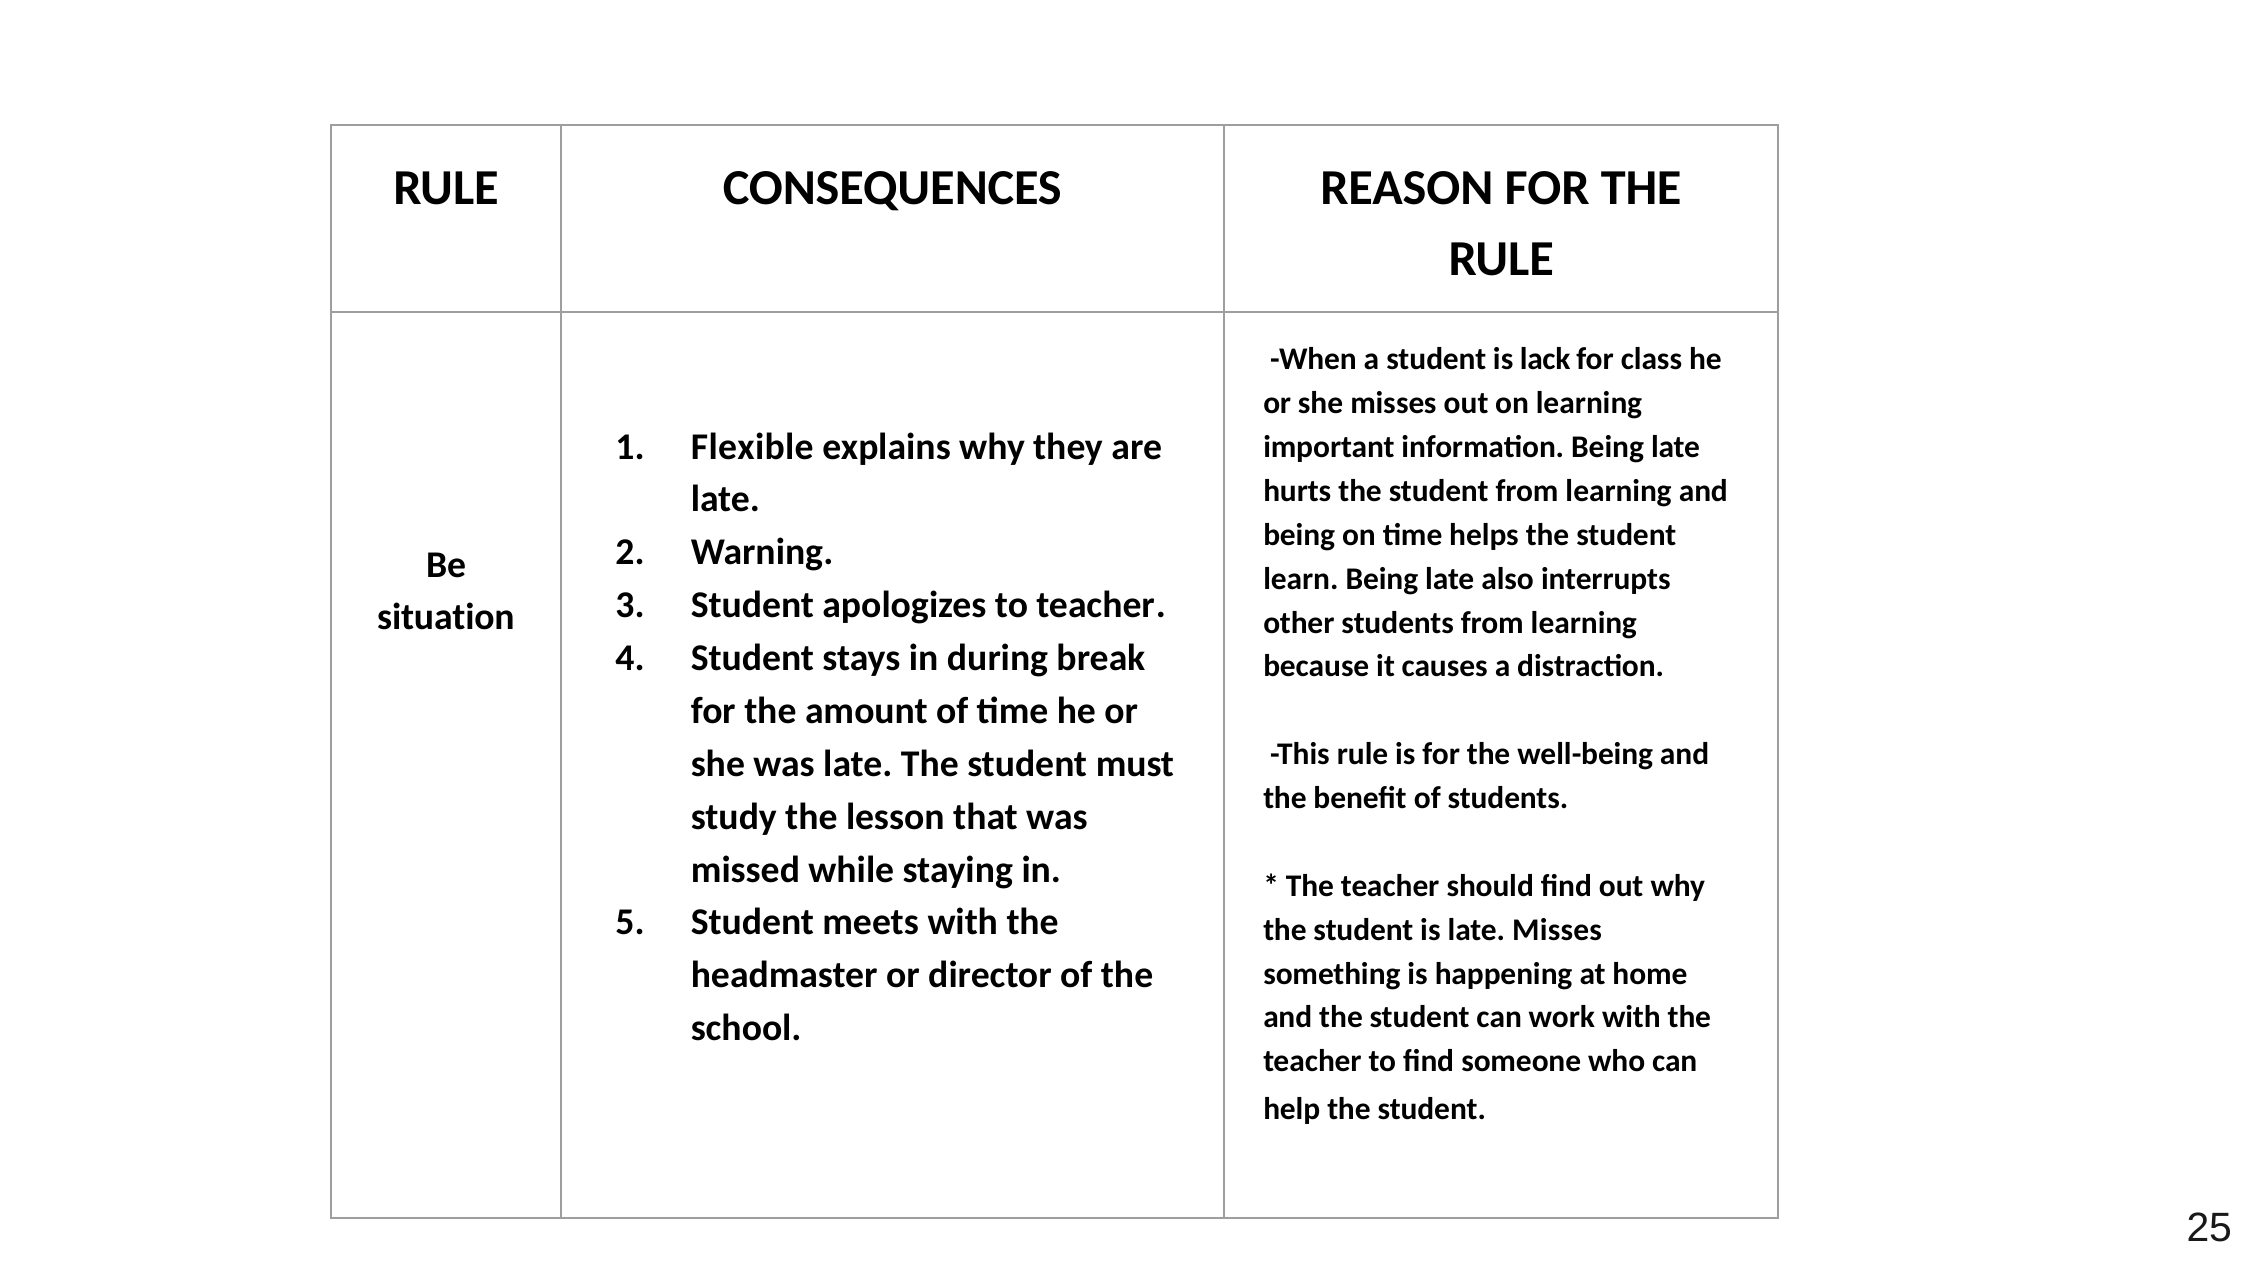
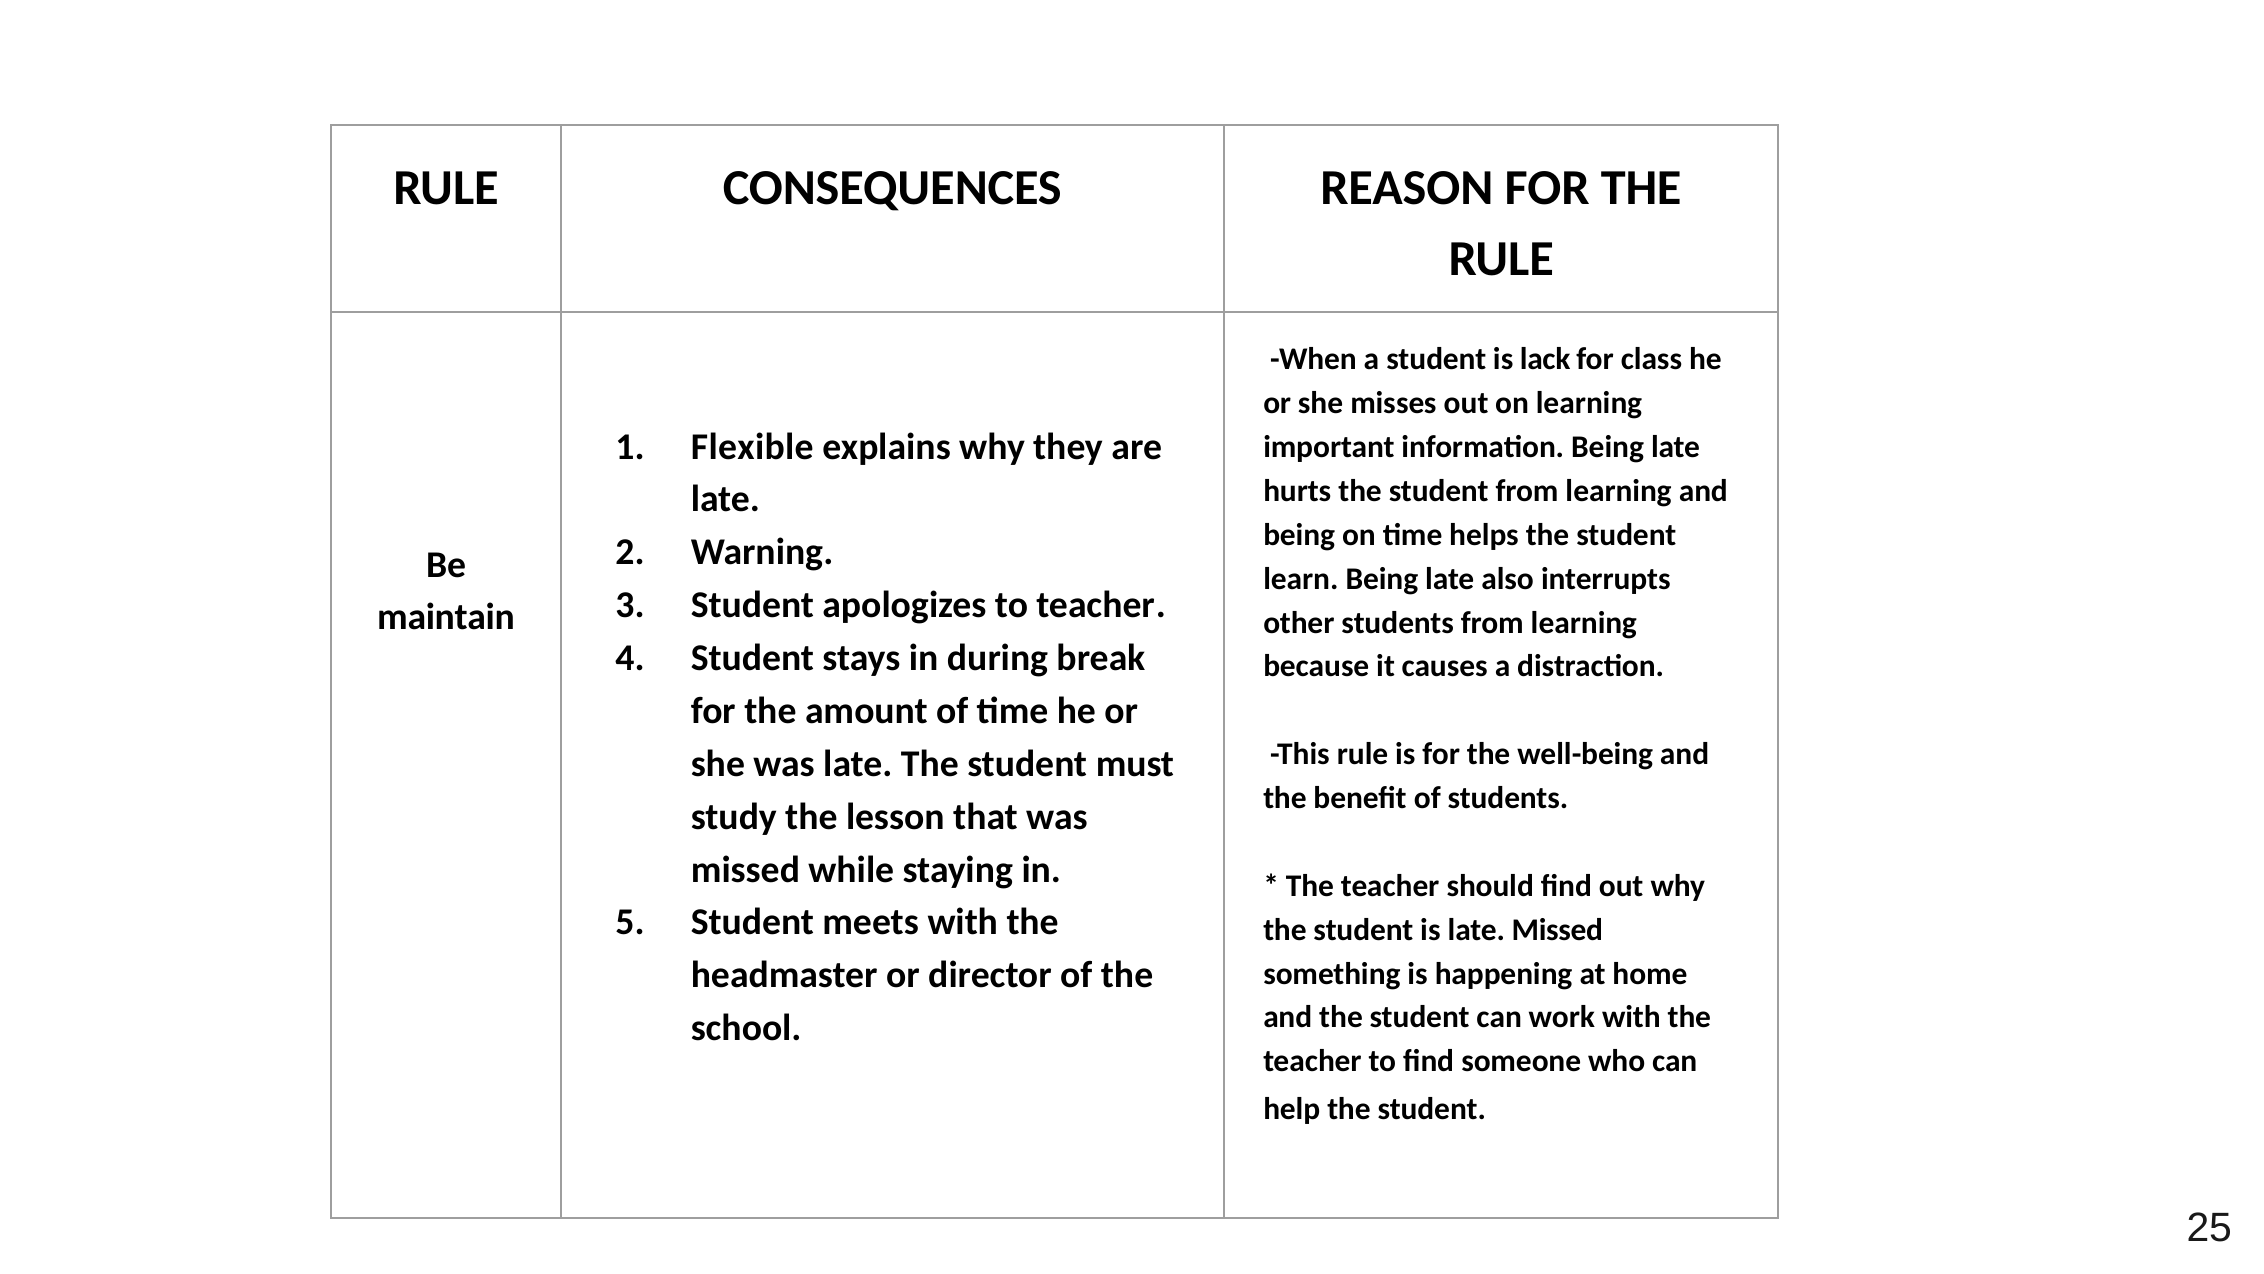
situation: situation -> maintain
late Misses: Misses -> Missed
